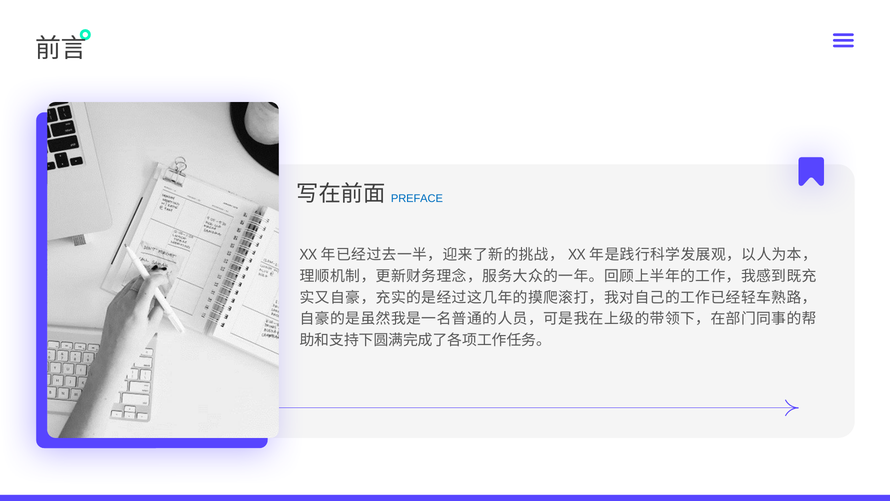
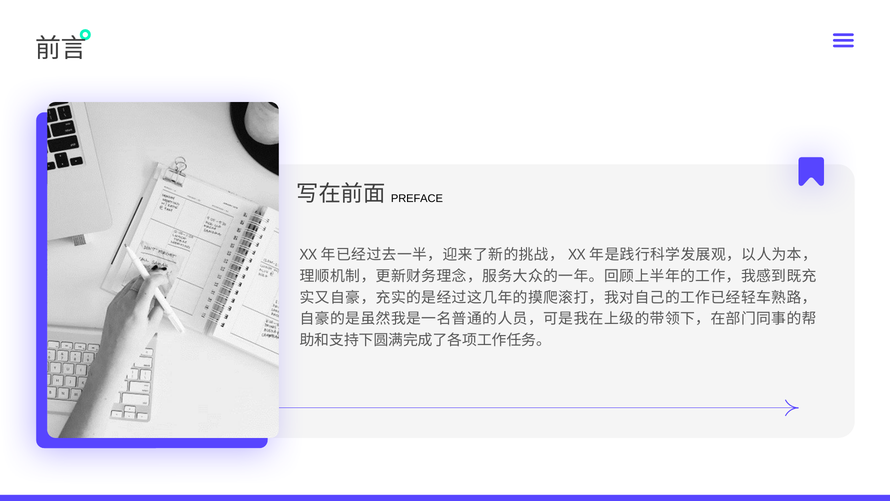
PREFACE colour: blue -> black
